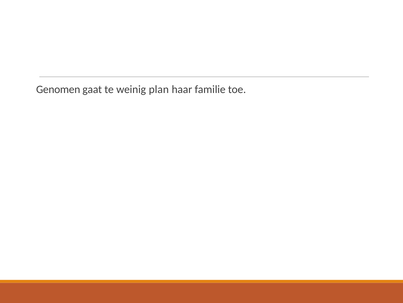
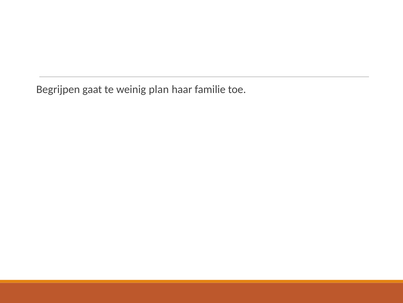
Genomen: Genomen -> Begrijpen
